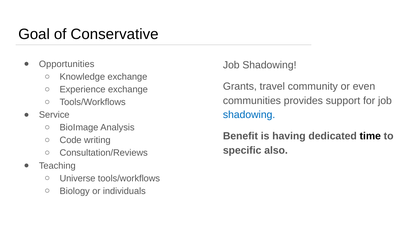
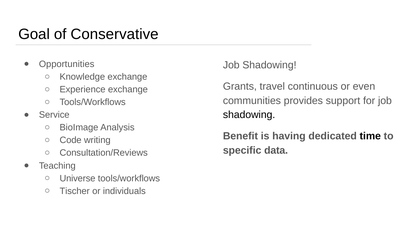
community: community -> continuous
shadowing at (249, 115) colour: blue -> black
also: also -> data
Biology: Biology -> Tischer
